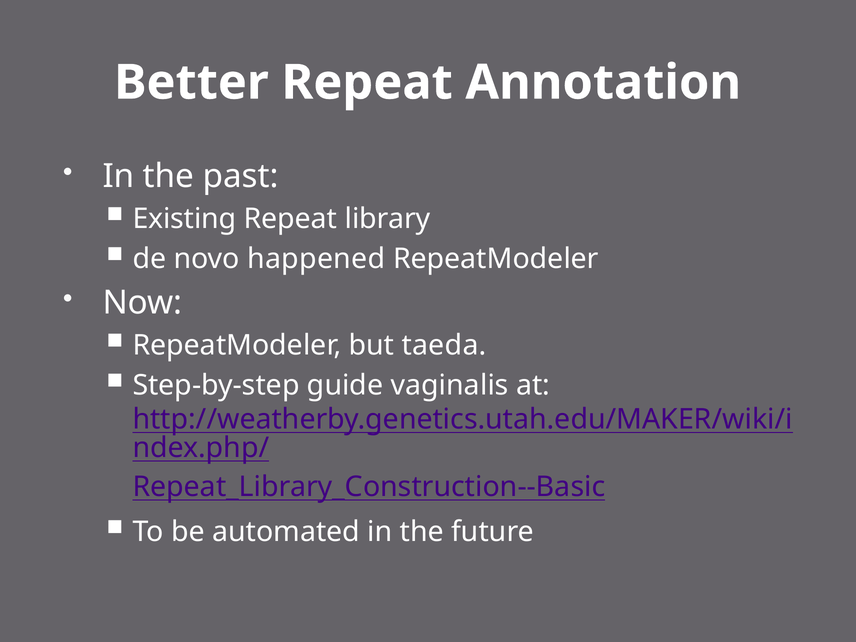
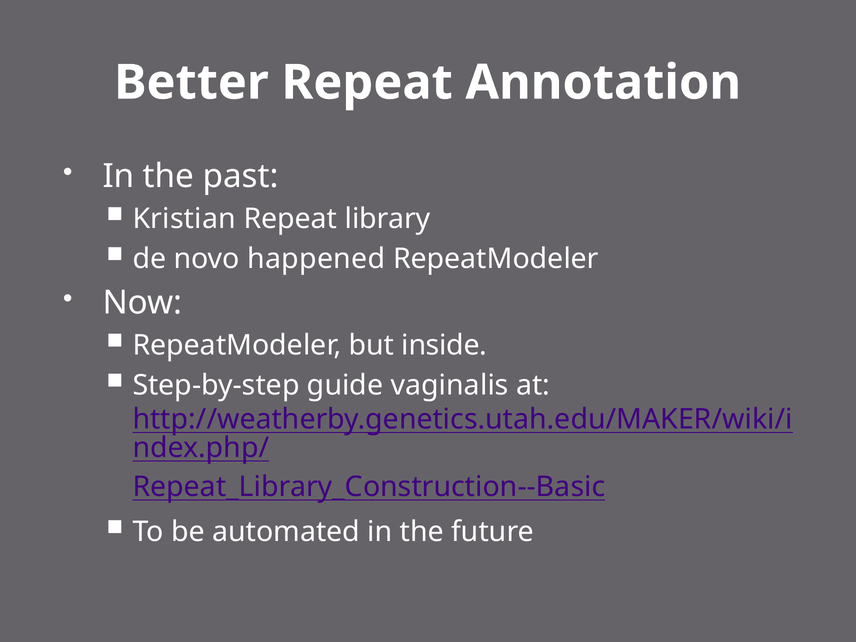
Existing: Existing -> Kristian
taeda: taeda -> inside
